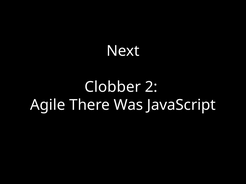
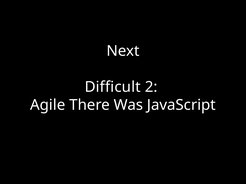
Clobber: Clobber -> Difficult
